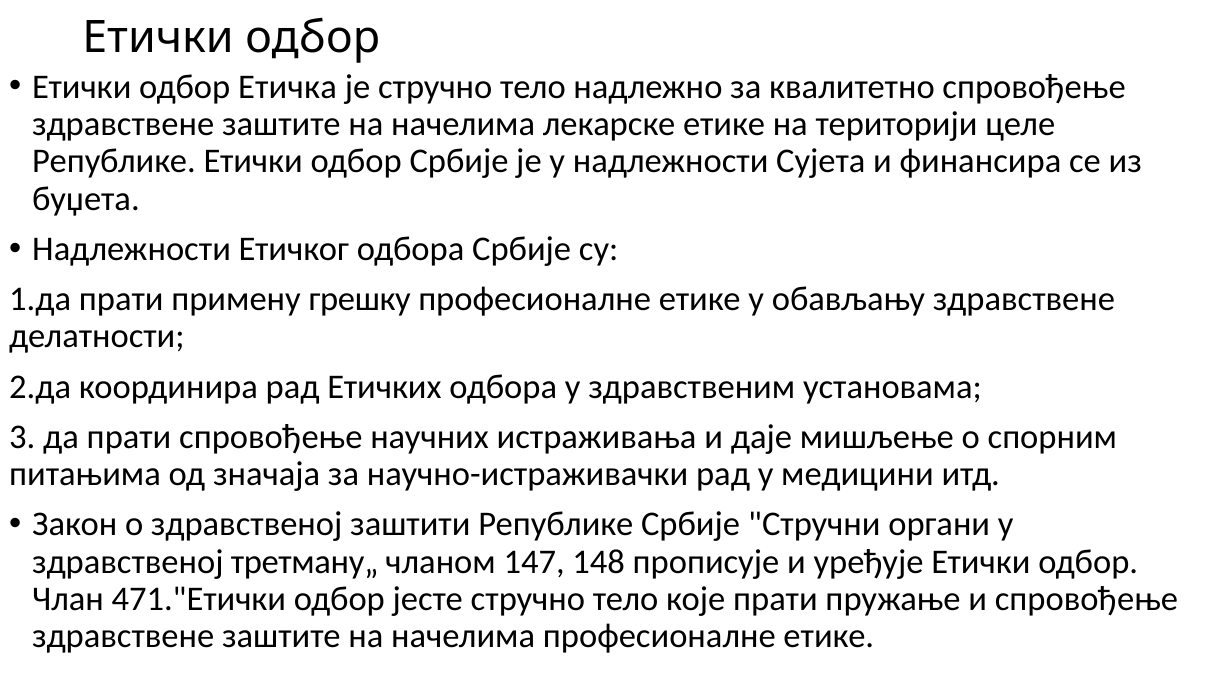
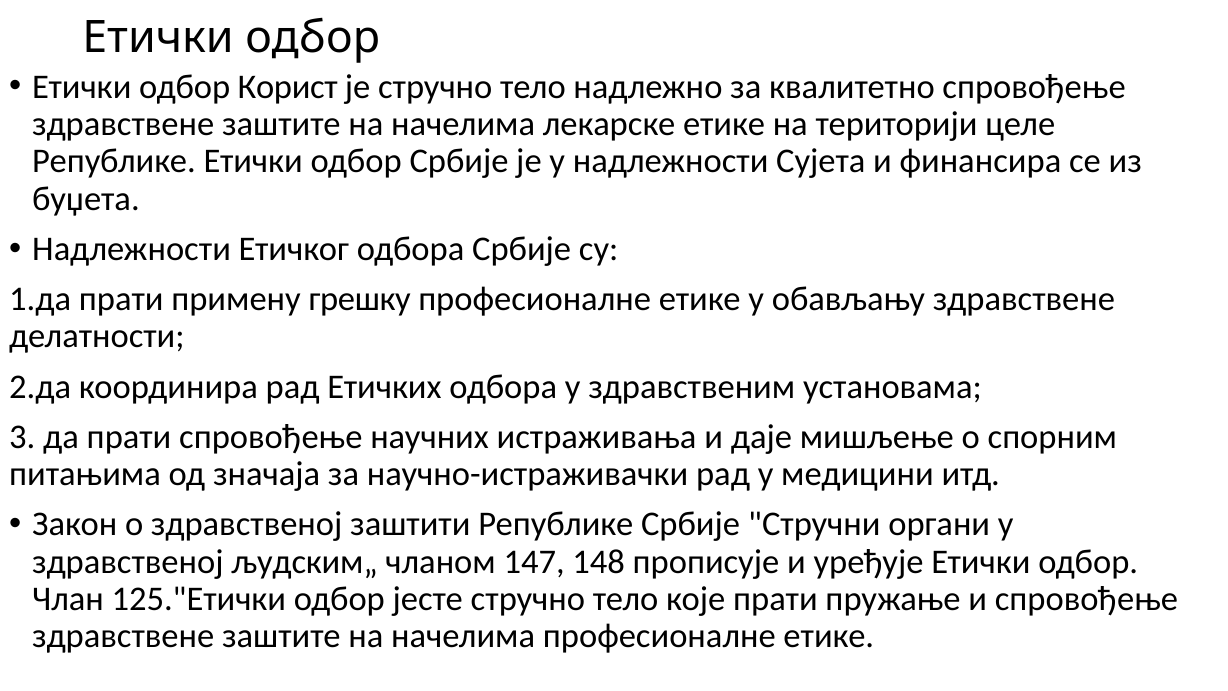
Етичка: Етичка -> Корист
третману„: третману„ -> људским„
471."Етички: 471."Етички -> 125."Етички
